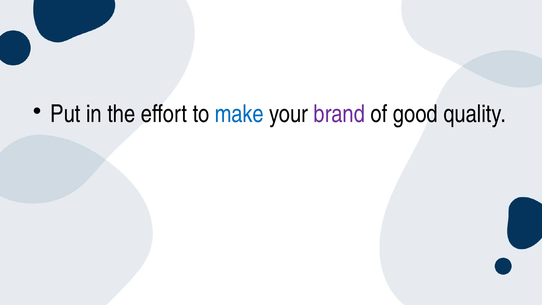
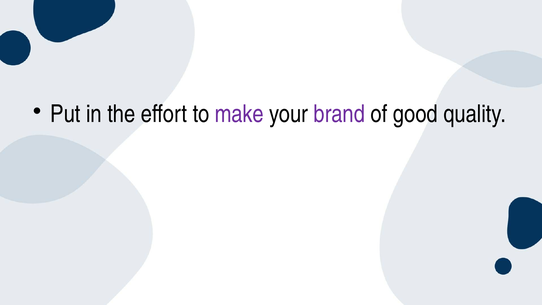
make colour: blue -> purple
